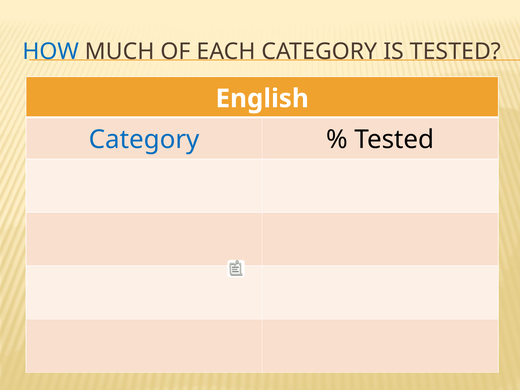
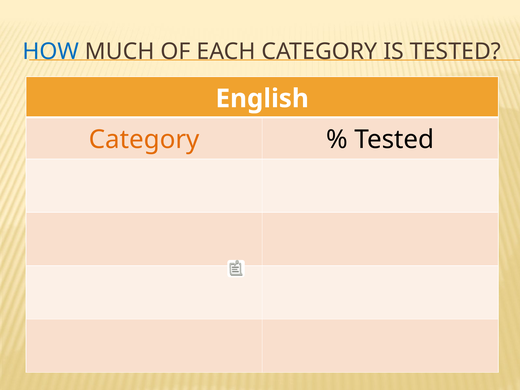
Category at (144, 140) colour: blue -> orange
